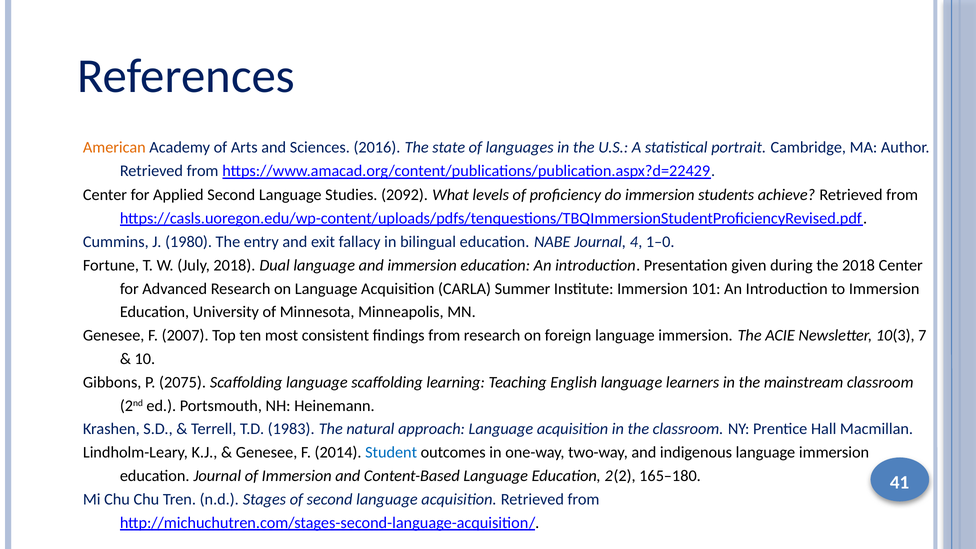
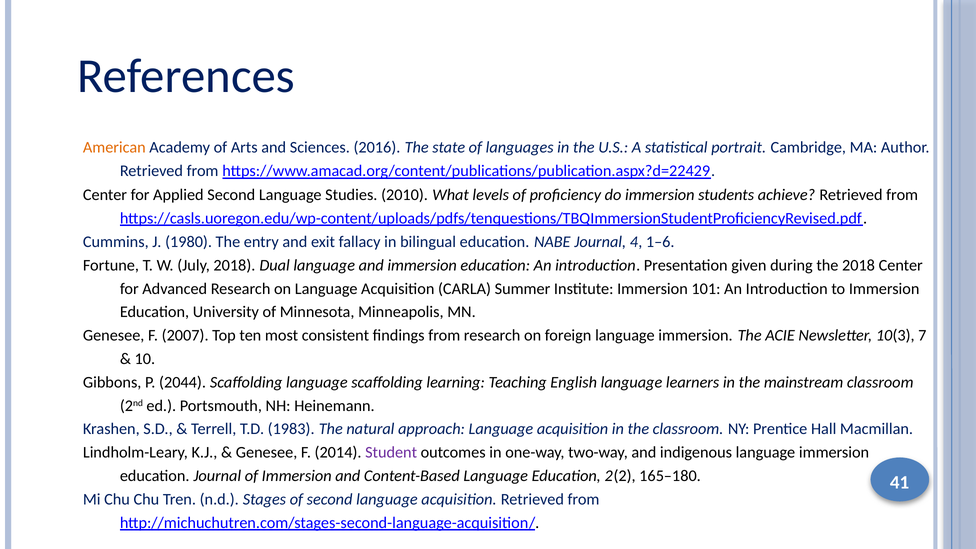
2092: 2092 -> 2010
1–0: 1–0 -> 1–6
2075: 2075 -> 2044
Student colour: blue -> purple
